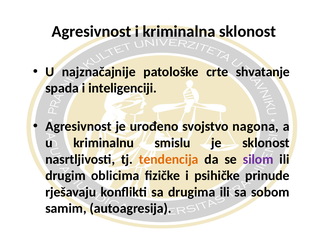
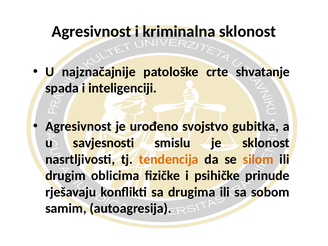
nagona: nagona -> gubitka
kriminalnu: kriminalnu -> savjesnosti
silom colour: purple -> orange
